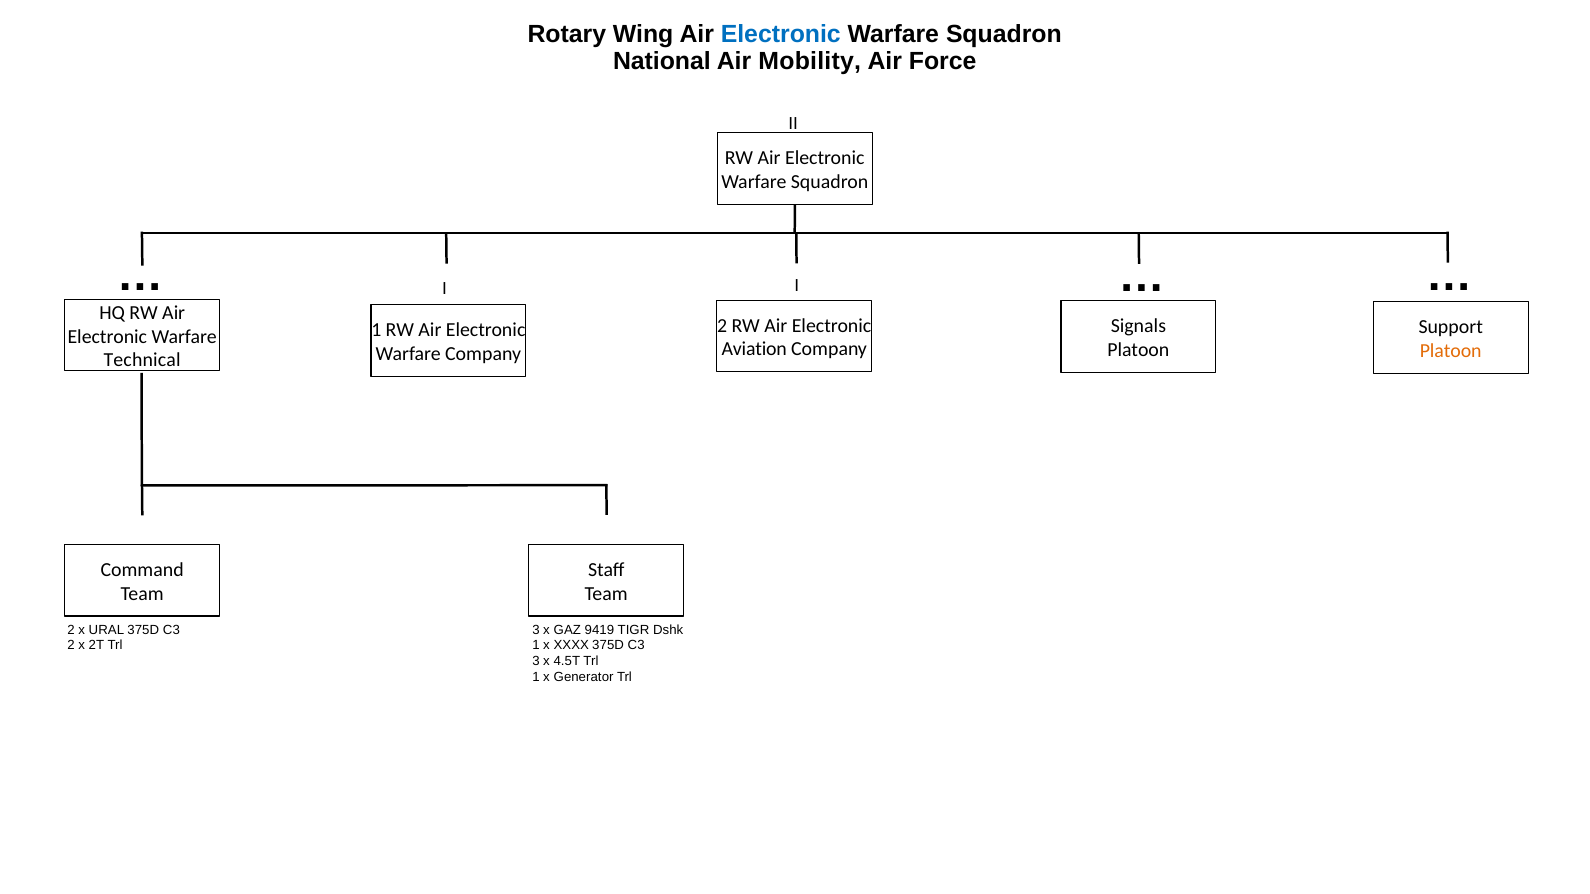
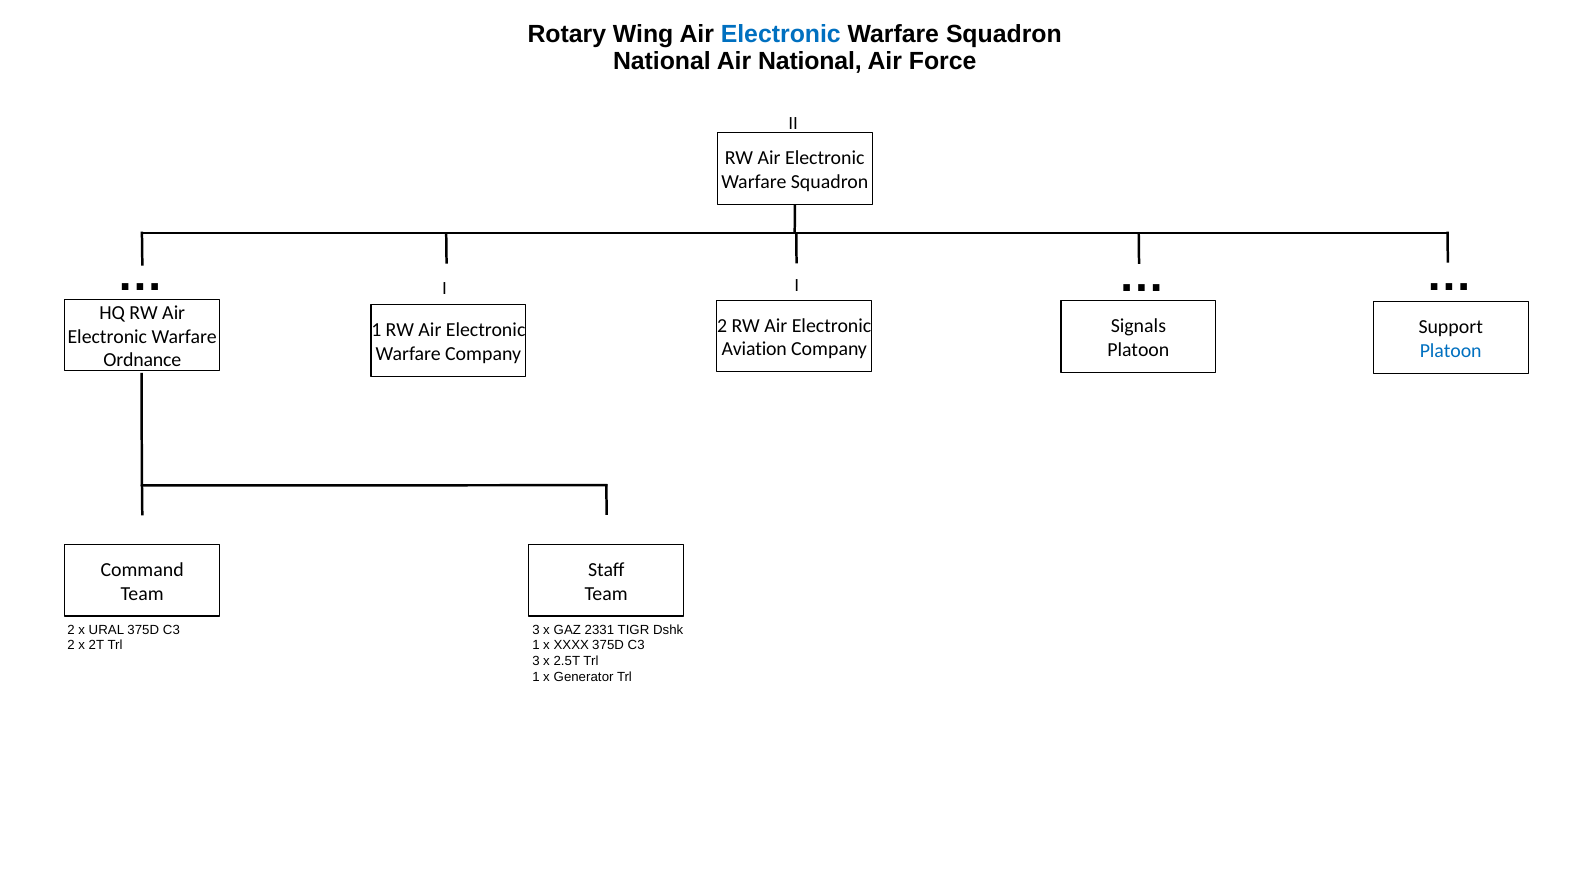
Air Mobility: Mobility -> National
Platoon at (1451, 351) colour: orange -> blue
Technical: Technical -> Ordnance
9419: 9419 -> 2331
4.5T: 4.5T -> 2.5T
